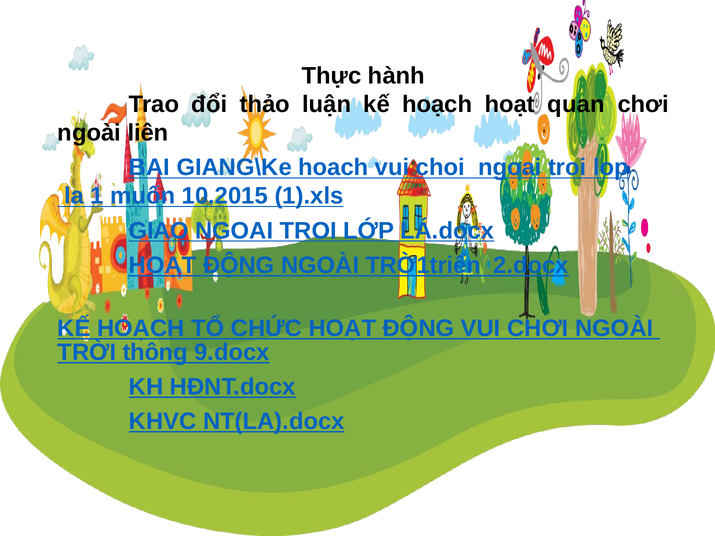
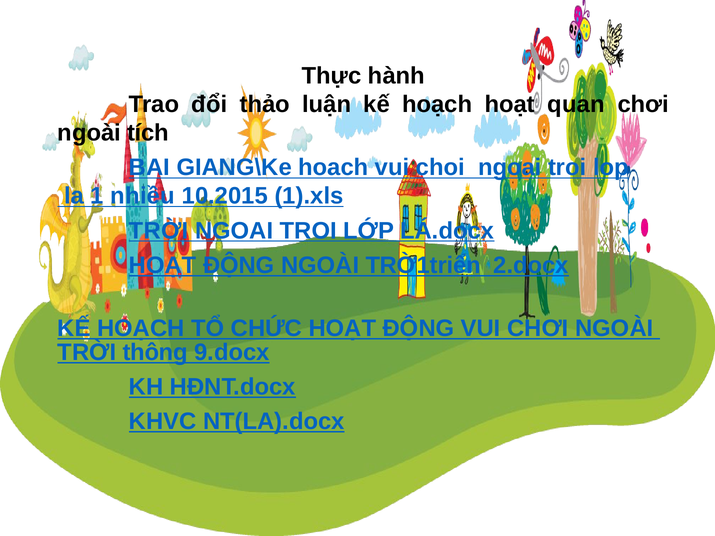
liên: liên -> tích
muốn: muốn -> nhiều
GIAO at (159, 231): GIAO -> TRỜI
